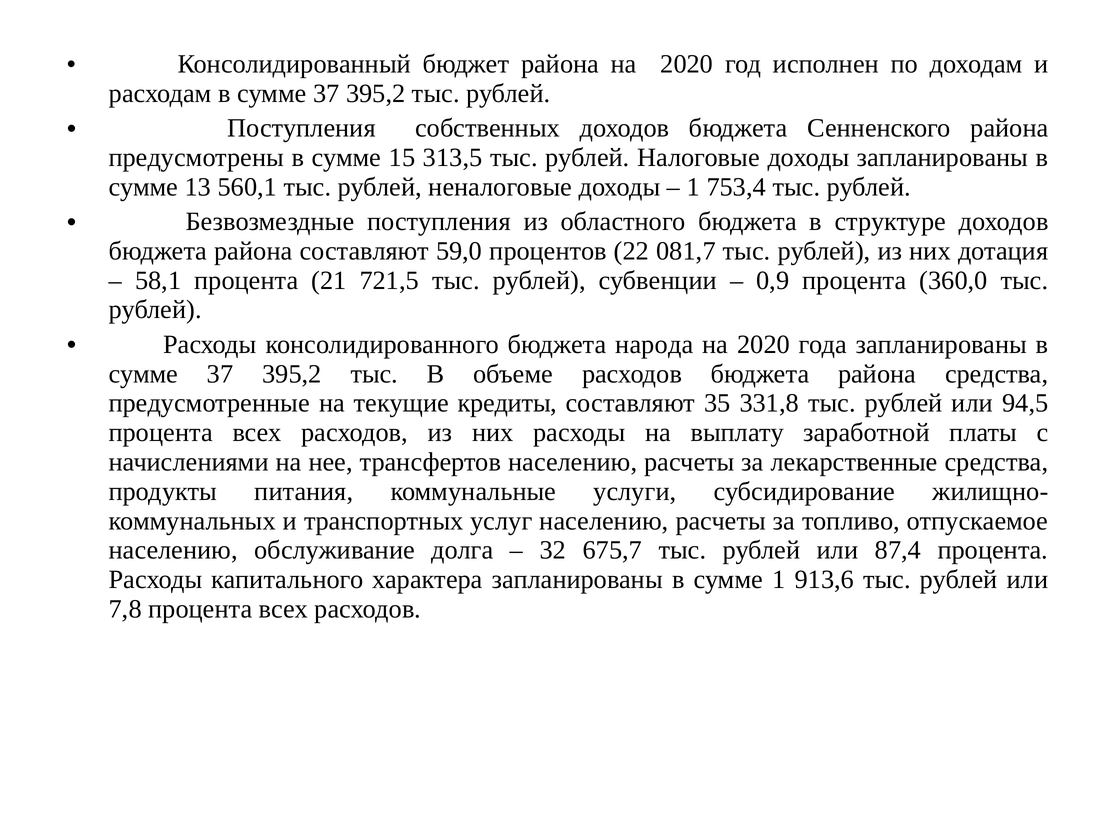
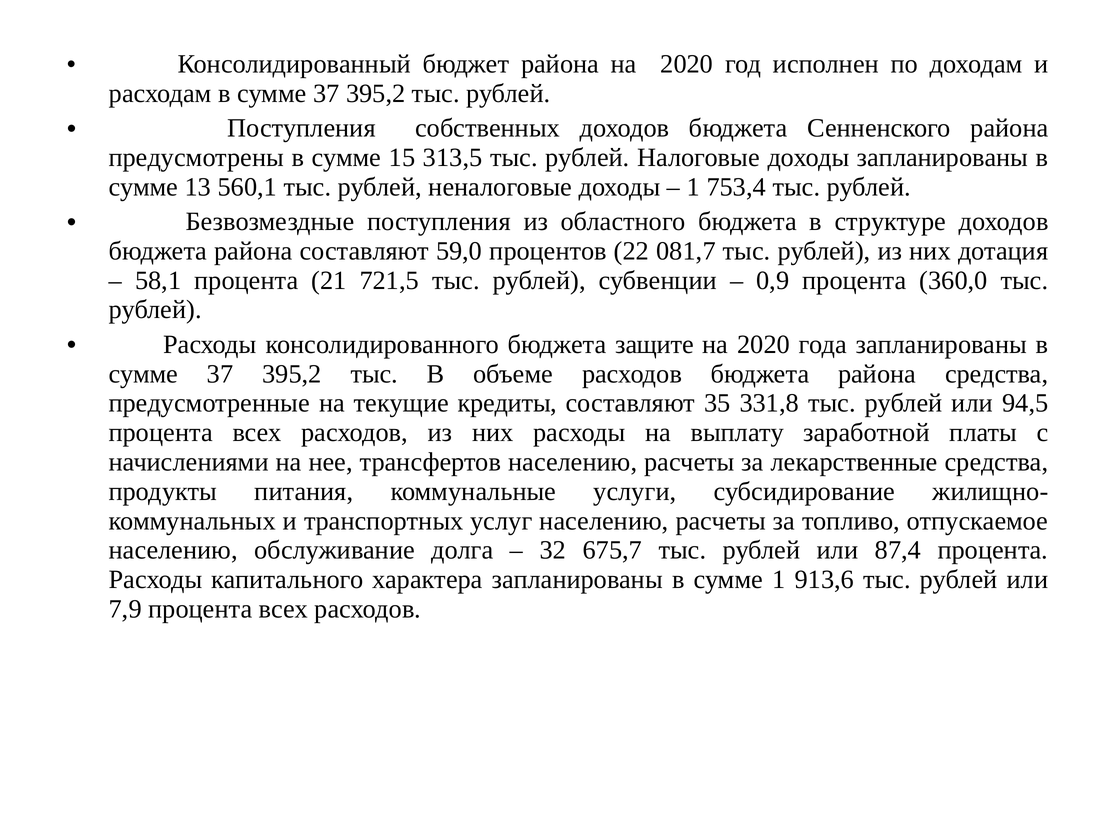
народа: народа -> защите
7,8: 7,8 -> 7,9
